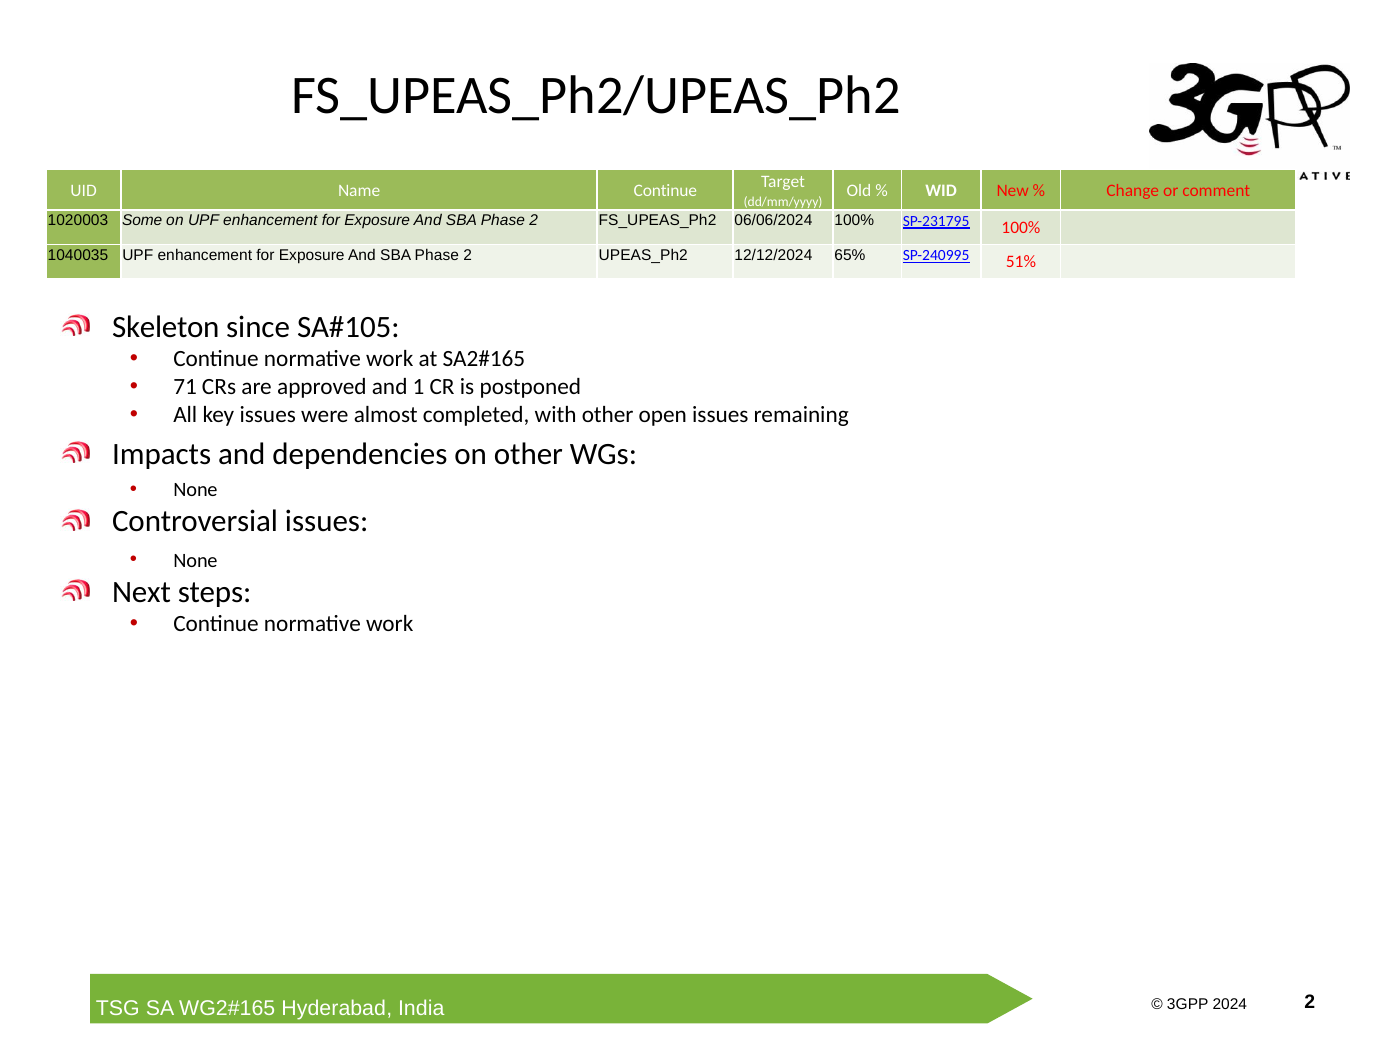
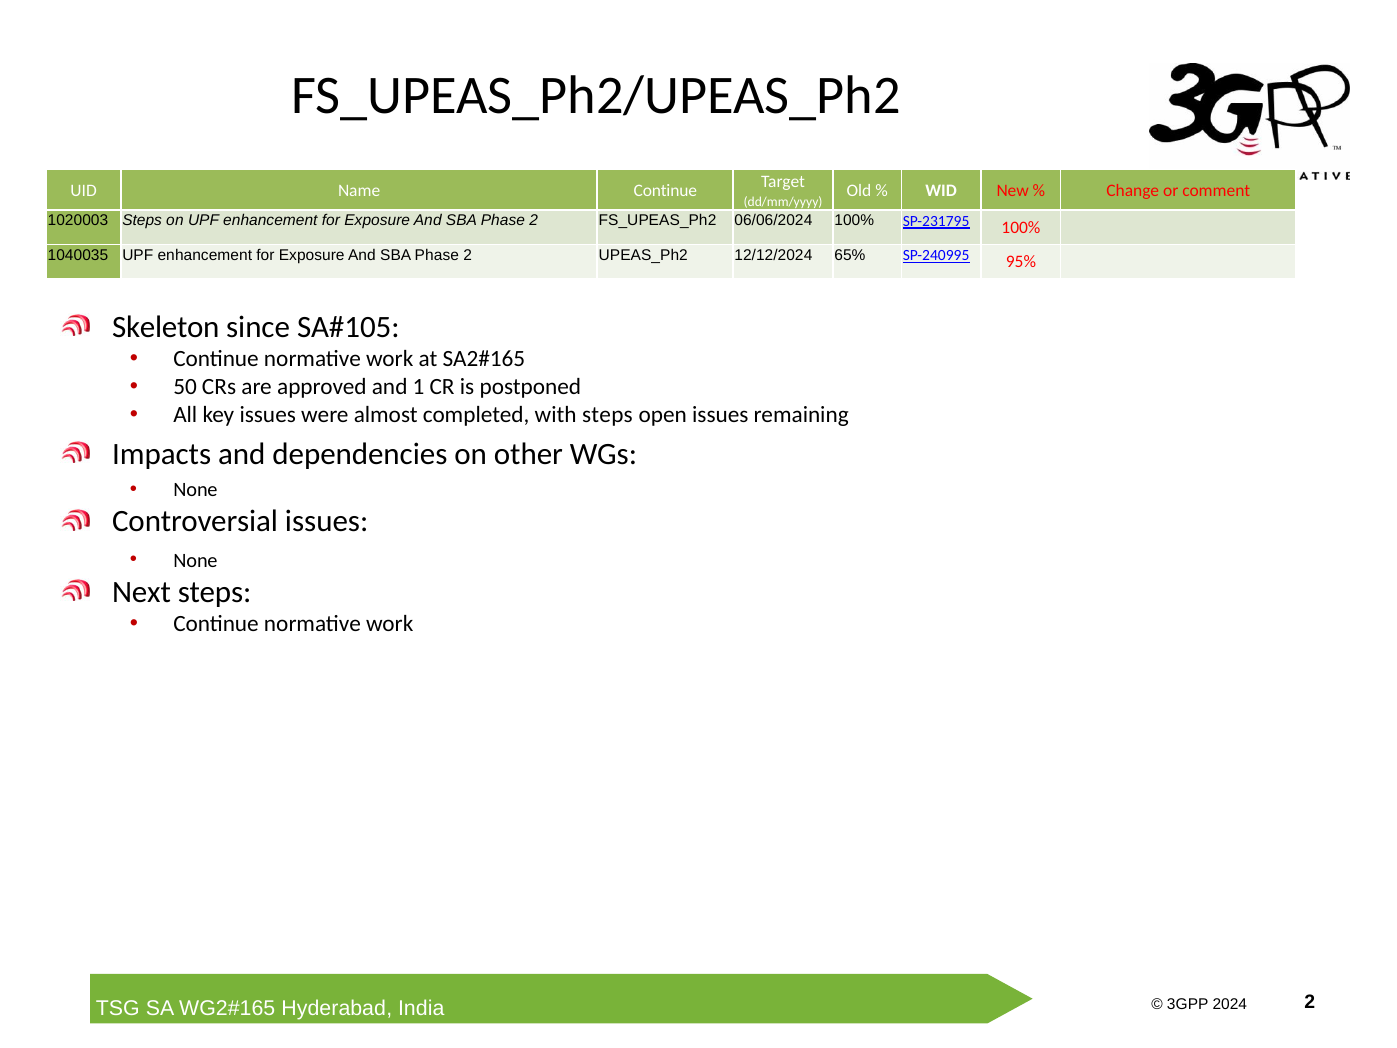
1020003 Some: Some -> Steps
51%: 51% -> 95%
71: 71 -> 50
with other: other -> steps
